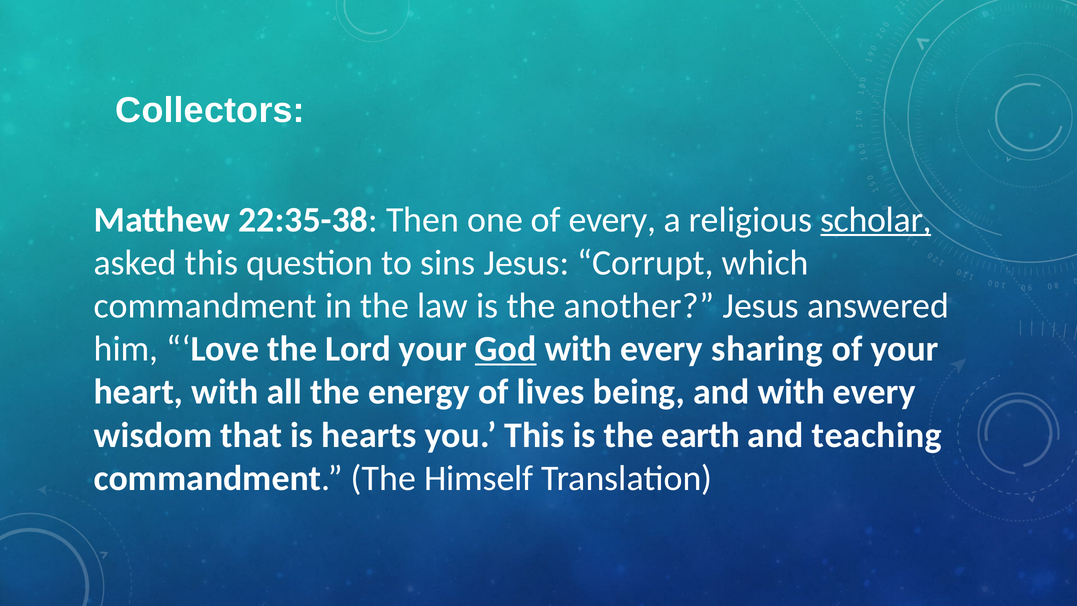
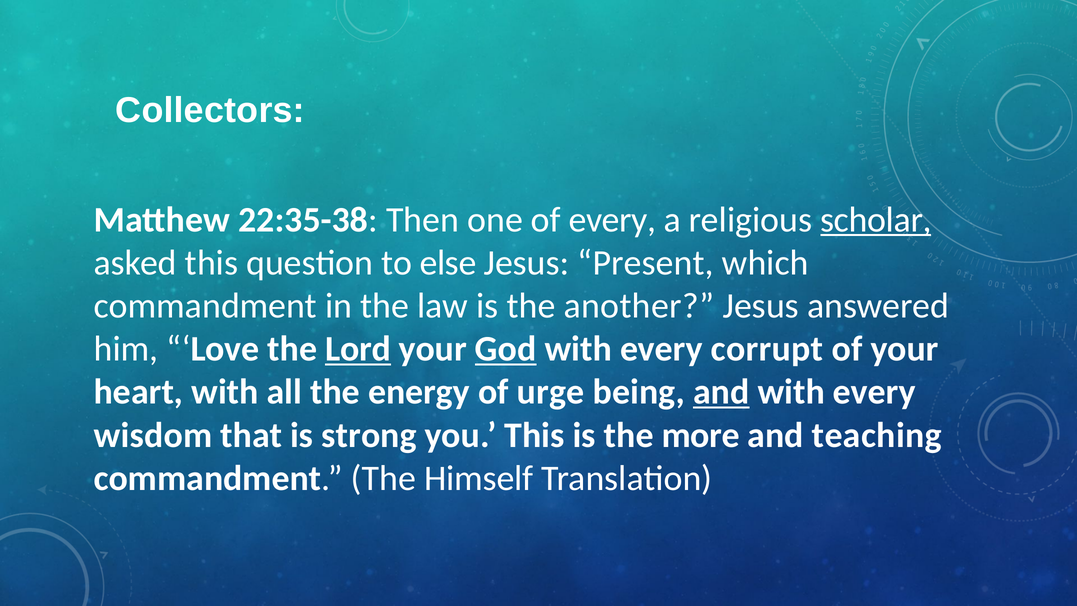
sins: sins -> else
Corrupt: Corrupt -> Present
Lord underline: none -> present
sharing: sharing -> corrupt
lives: lives -> urge
and at (721, 392) underline: none -> present
hearts: hearts -> strong
earth: earth -> more
